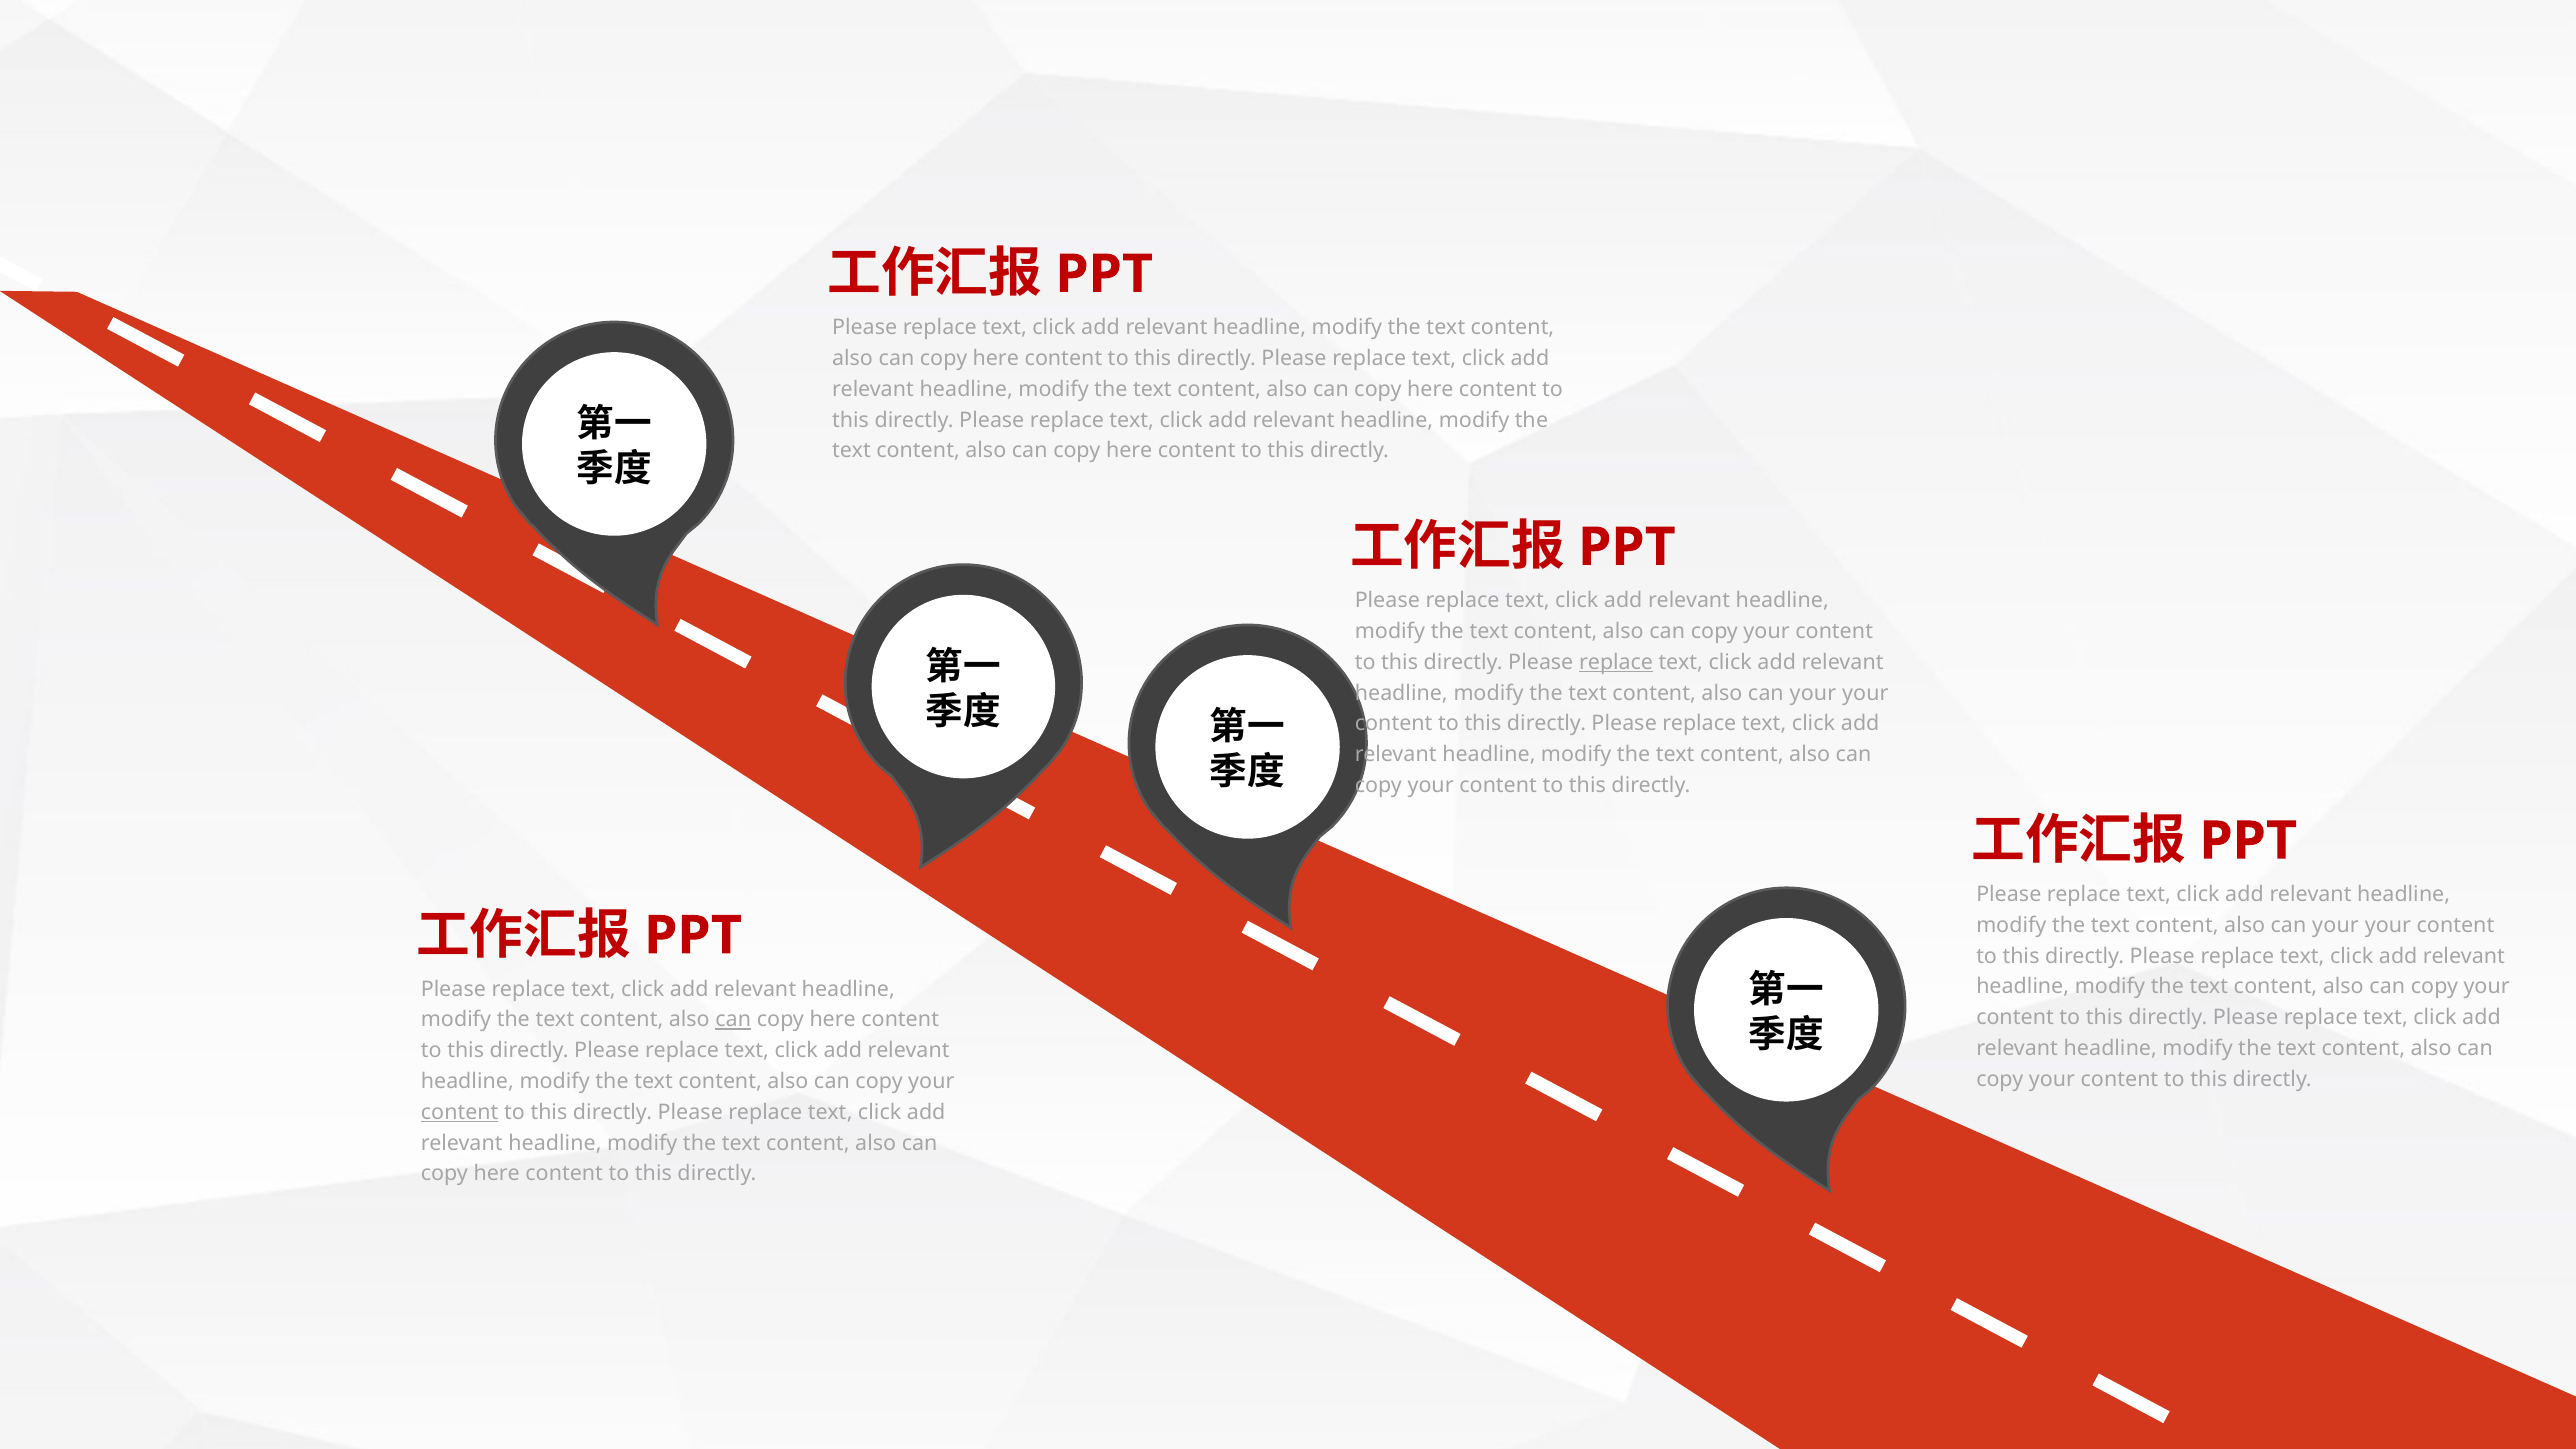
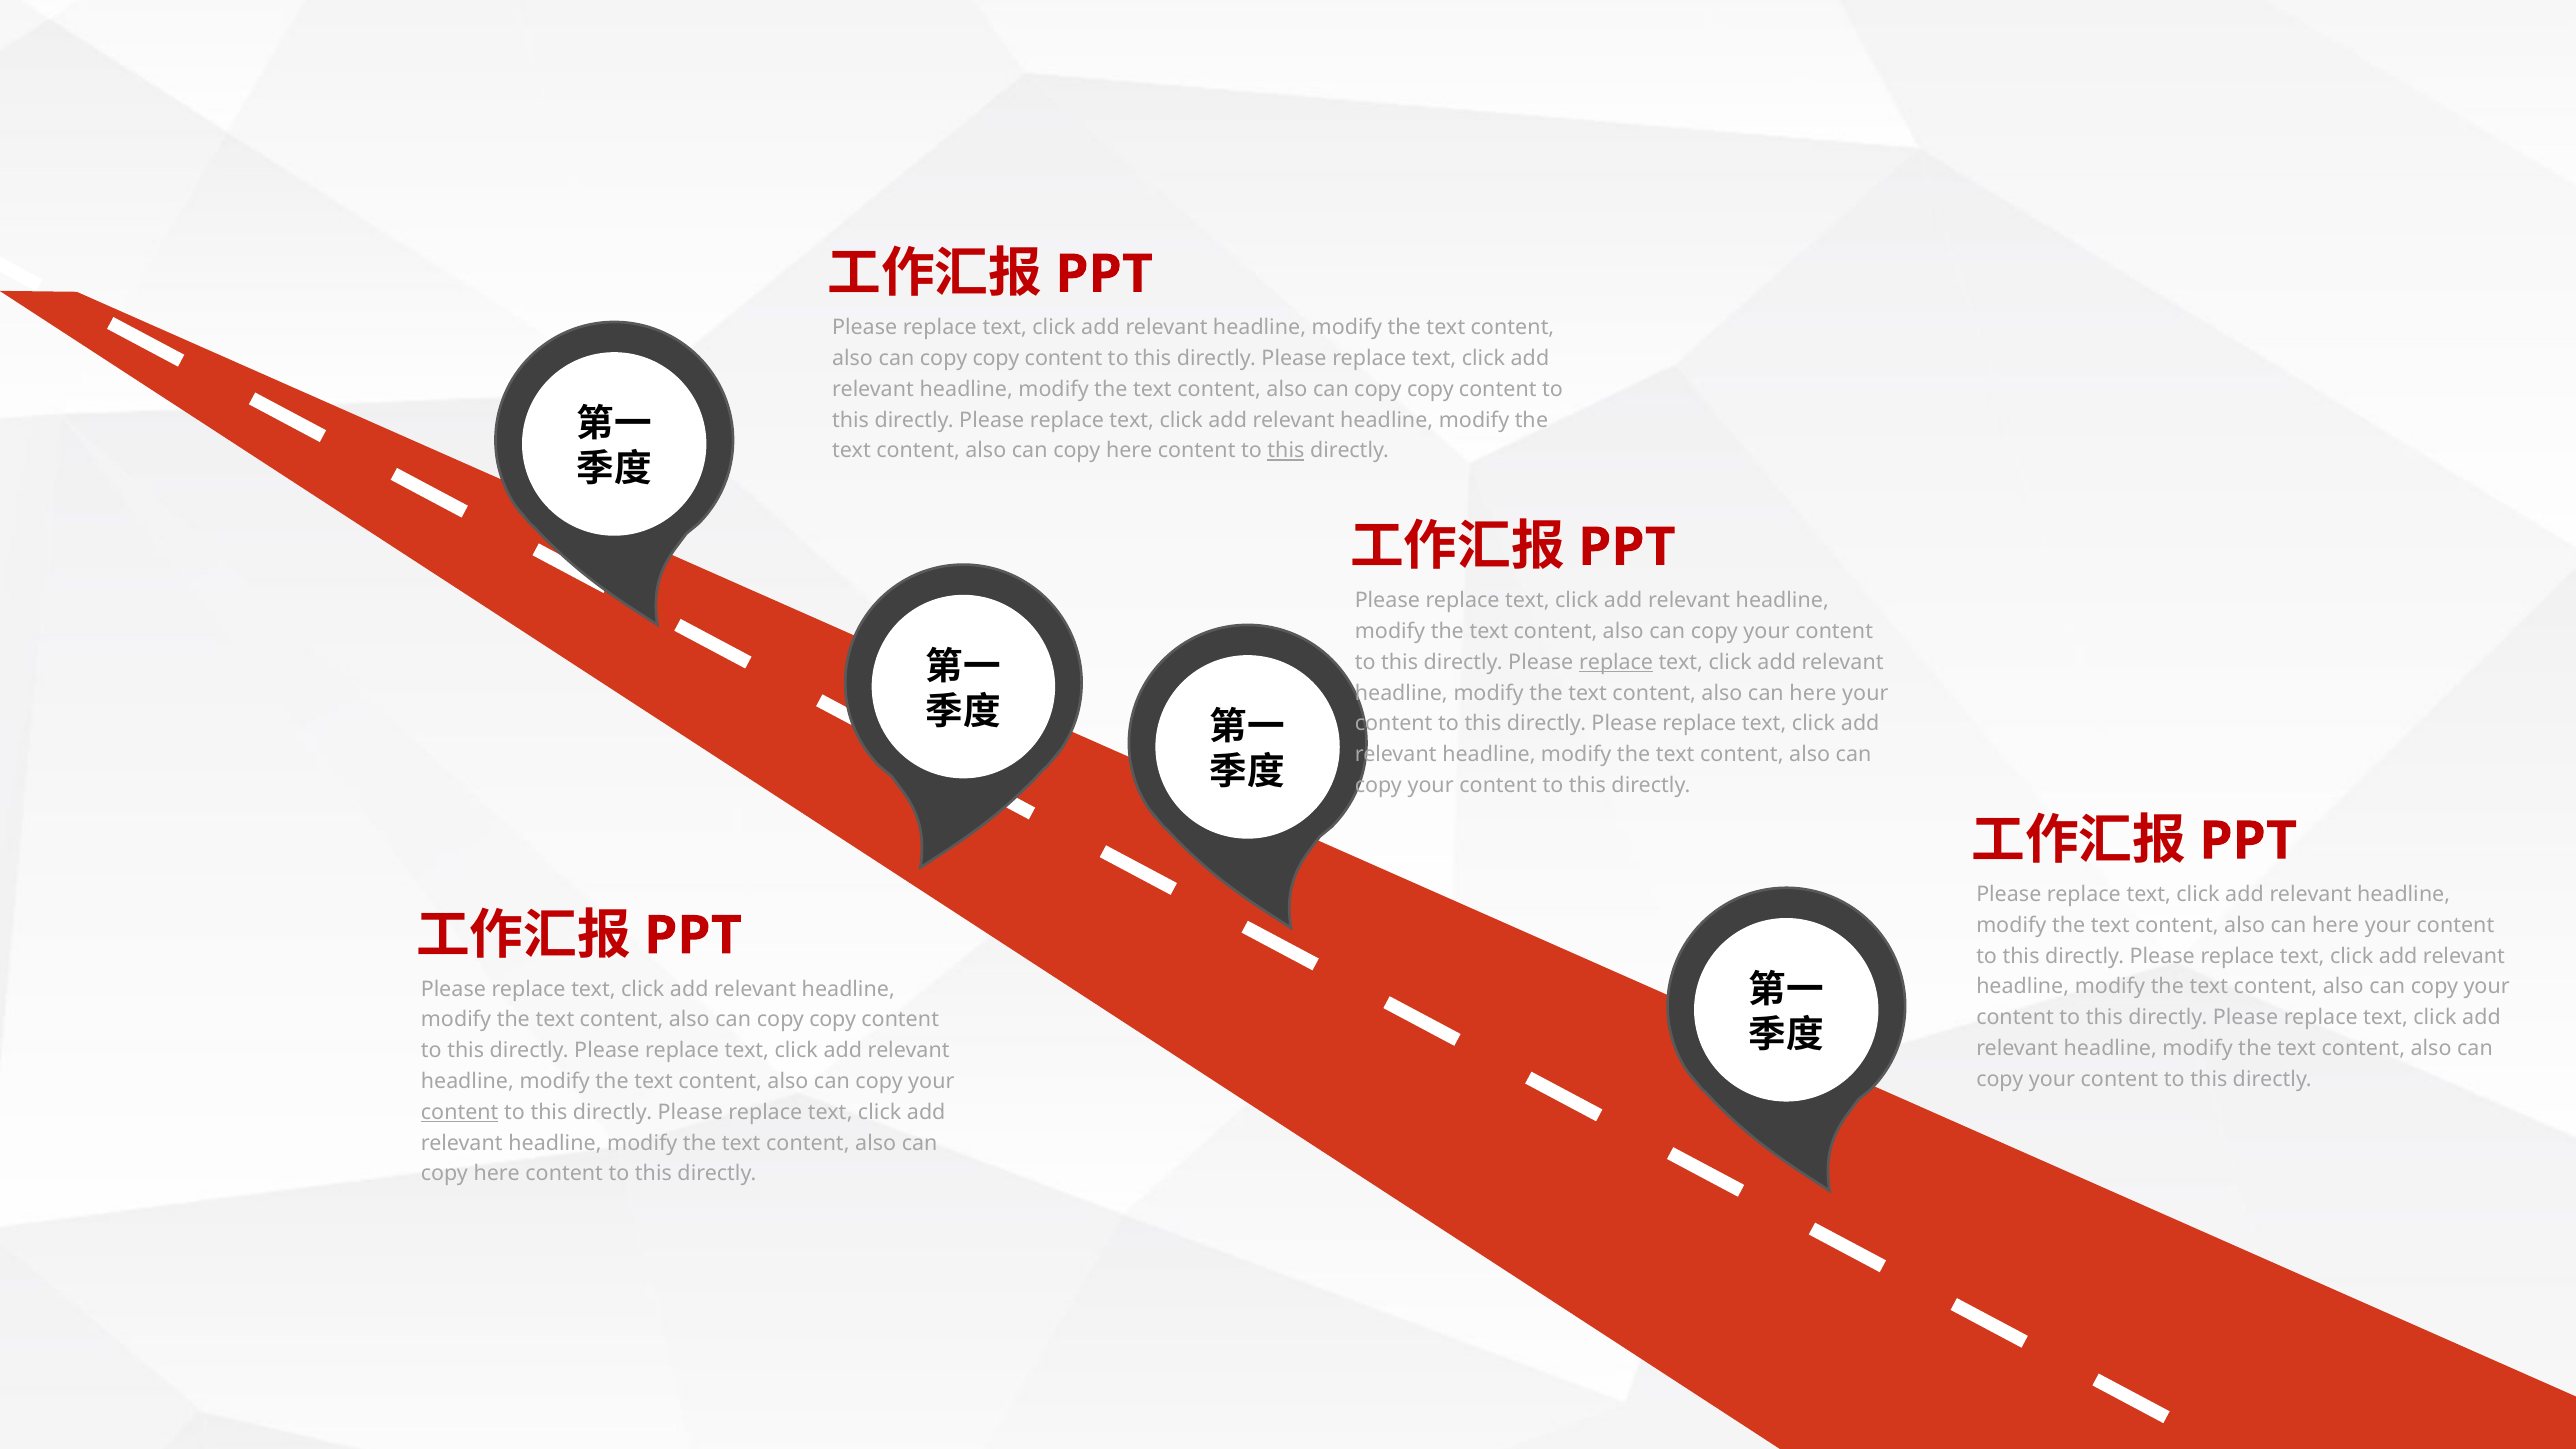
here at (996, 358): here -> copy
here at (1430, 389): here -> copy
this at (1286, 451) underline: none -> present
your at (1813, 693): your -> here
your at (2336, 925): your -> here
can at (733, 1020) underline: present -> none
here at (833, 1020): here -> copy
